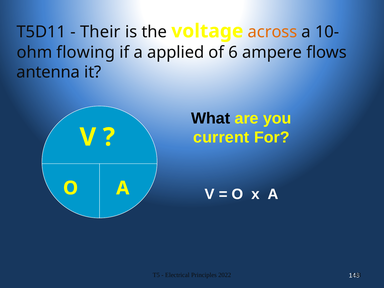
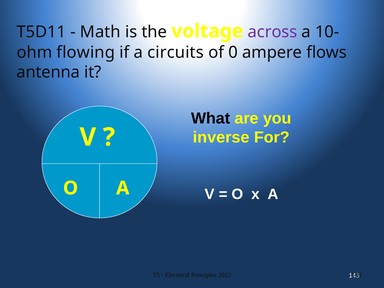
Their: Their -> Math
across colour: orange -> purple
applied: applied -> circuits
6: 6 -> 0
current: current -> inverse
